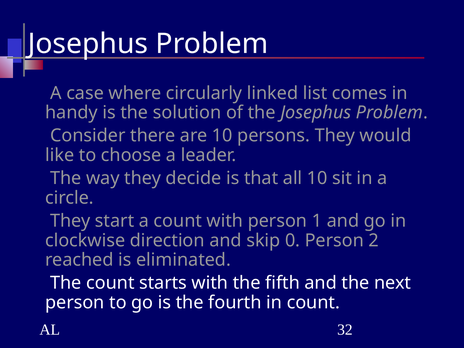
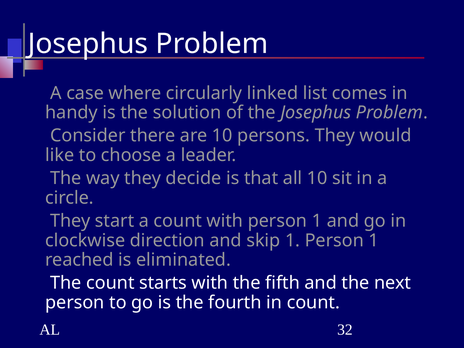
skip 0: 0 -> 1
2 at (374, 240): 2 -> 1
